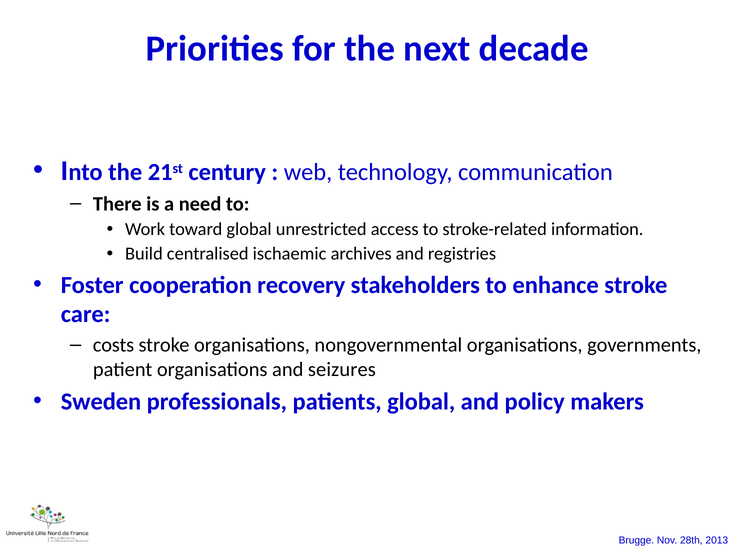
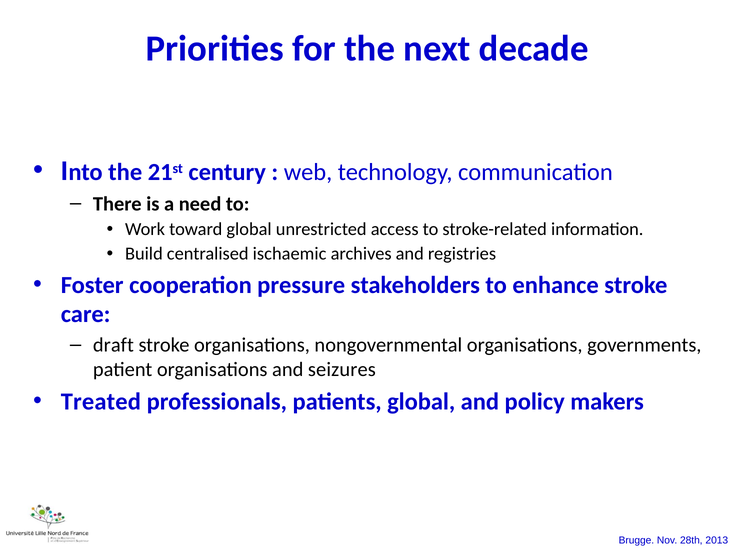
recovery: recovery -> pressure
costs: costs -> draft
Sweden: Sweden -> Treated
